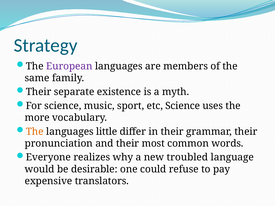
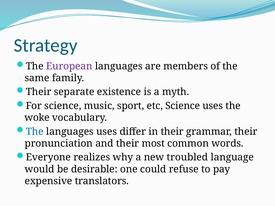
more: more -> woke
The at (35, 132) colour: orange -> blue
languages little: little -> uses
